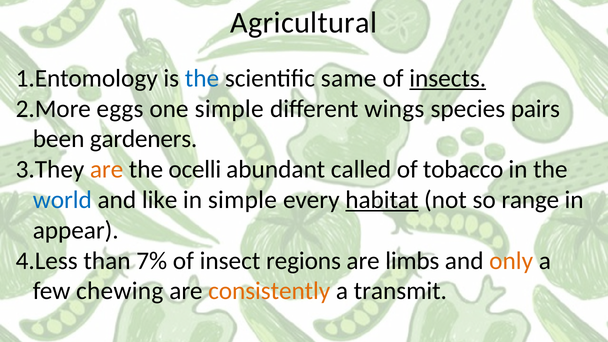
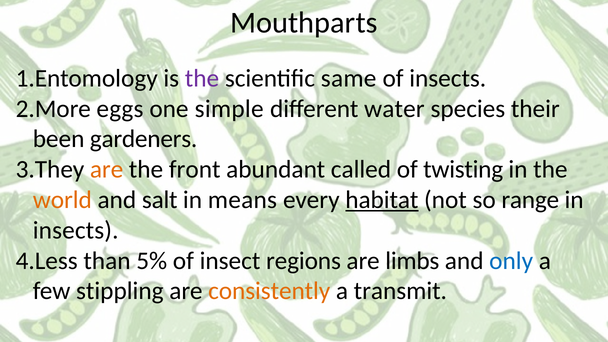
Agricultural: Agricultural -> Mouthparts
the at (202, 78) colour: blue -> purple
insects at (448, 78) underline: present -> none
wings: wings -> water
pairs: pairs -> their
ocelli: ocelli -> front
tobacco: tobacco -> twisting
world colour: blue -> orange
like: like -> salt
in simple: simple -> means
appear at (76, 230): appear -> insects
7%: 7% -> 5%
only colour: orange -> blue
chewing: chewing -> stippling
